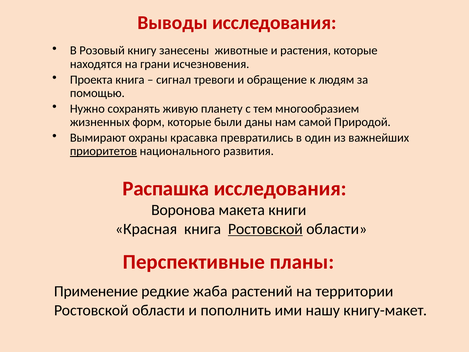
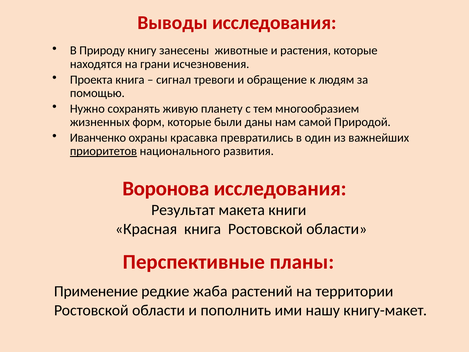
Розовый: Розовый -> Природу
Вымирают: Вымирают -> Иванченко
Распашка: Распашка -> Воронова
Воронова: Воронова -> Результат
Ростовской at (265, 229) underline: present -> none
